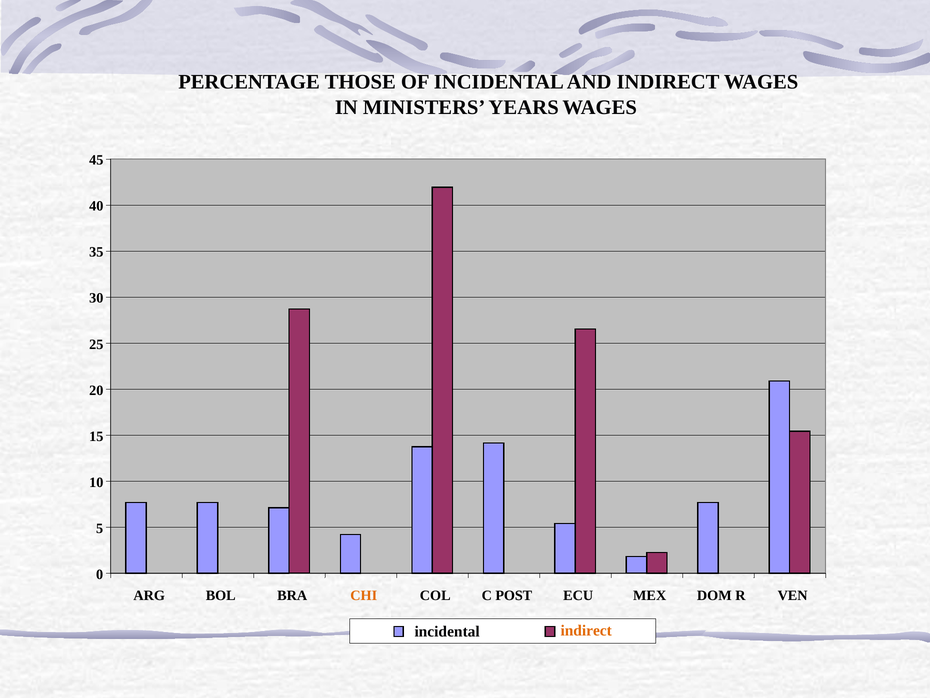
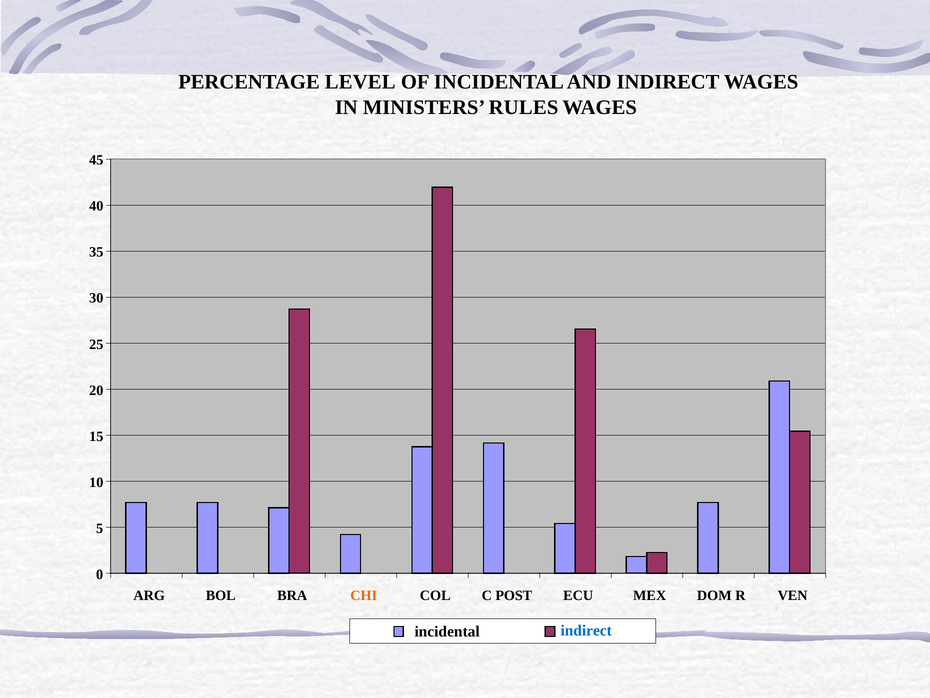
THOSE: THOSE -> LEVEL
YEARS: YEARS -> RULES
indirect at (586, 630) colour: orange -> blue
